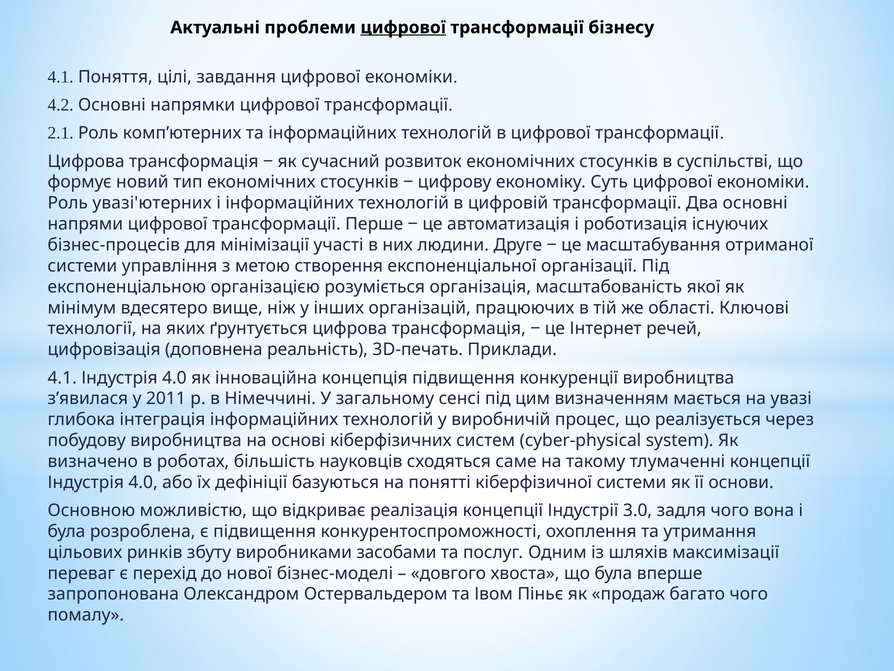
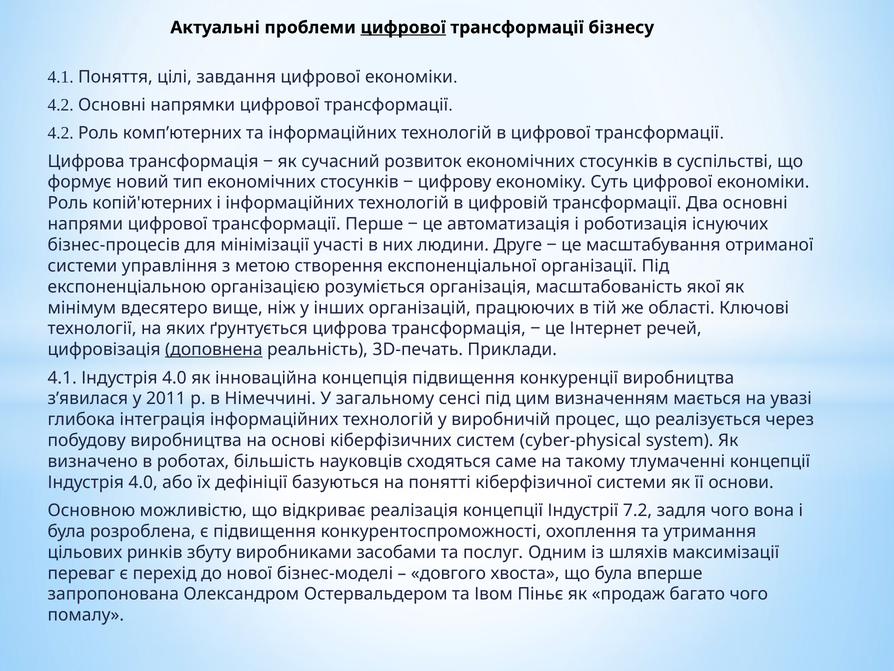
2.1 at (61, 133): 2.1 -> 4.2
увазі'ютерних: увазі'ютерних -> копій'ютерних
доповнена underline: none -> present
3.0: 3.0 -> 7.2
